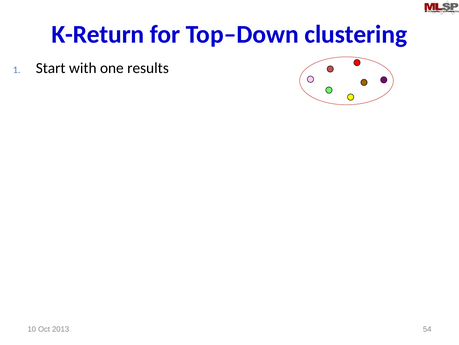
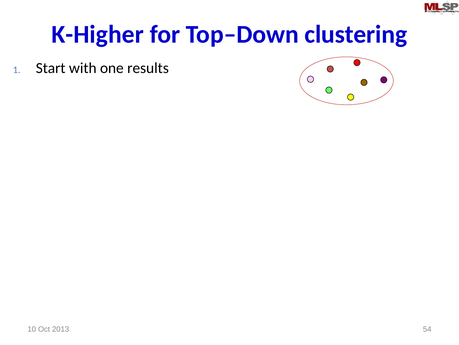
K-Return: K-Return -> K-Higher
